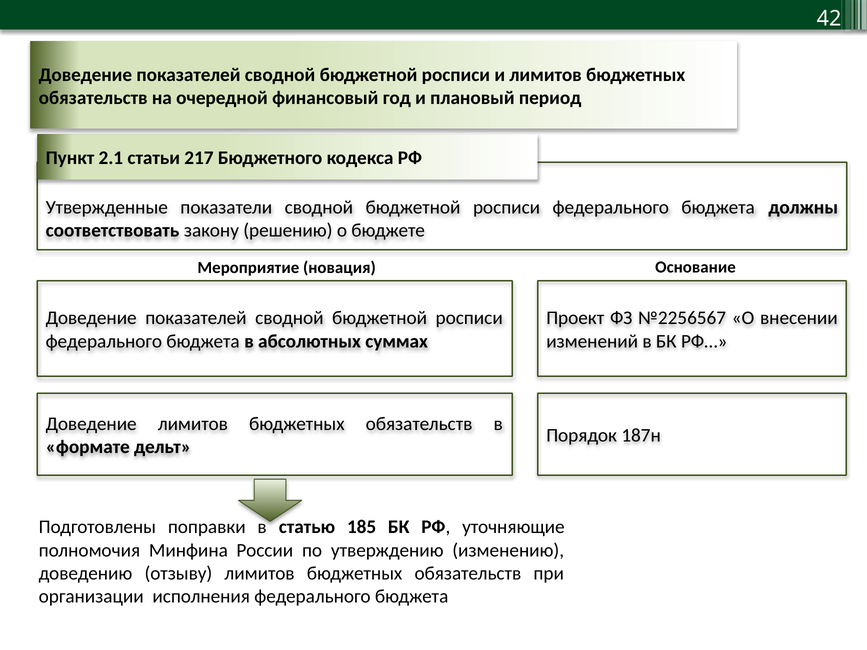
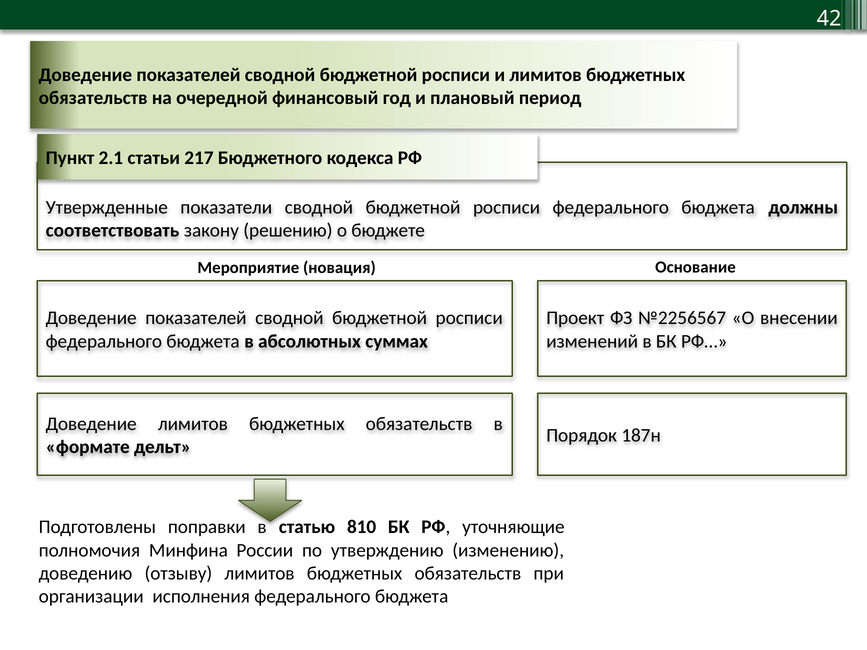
185: 185 -> 810
